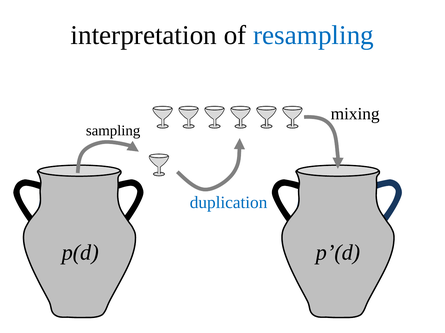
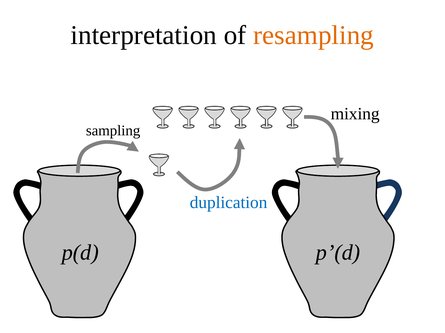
resampling colour: blue -> orange
